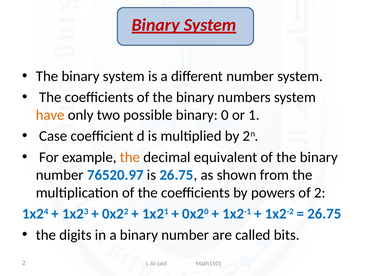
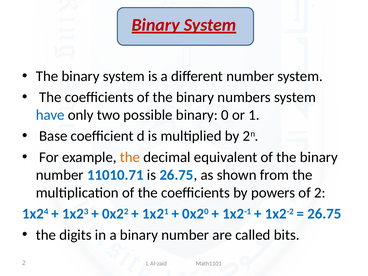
have colour: orange -> blue
Case: Case -> Base
76520.97: 76520.97 -> 11010.71
